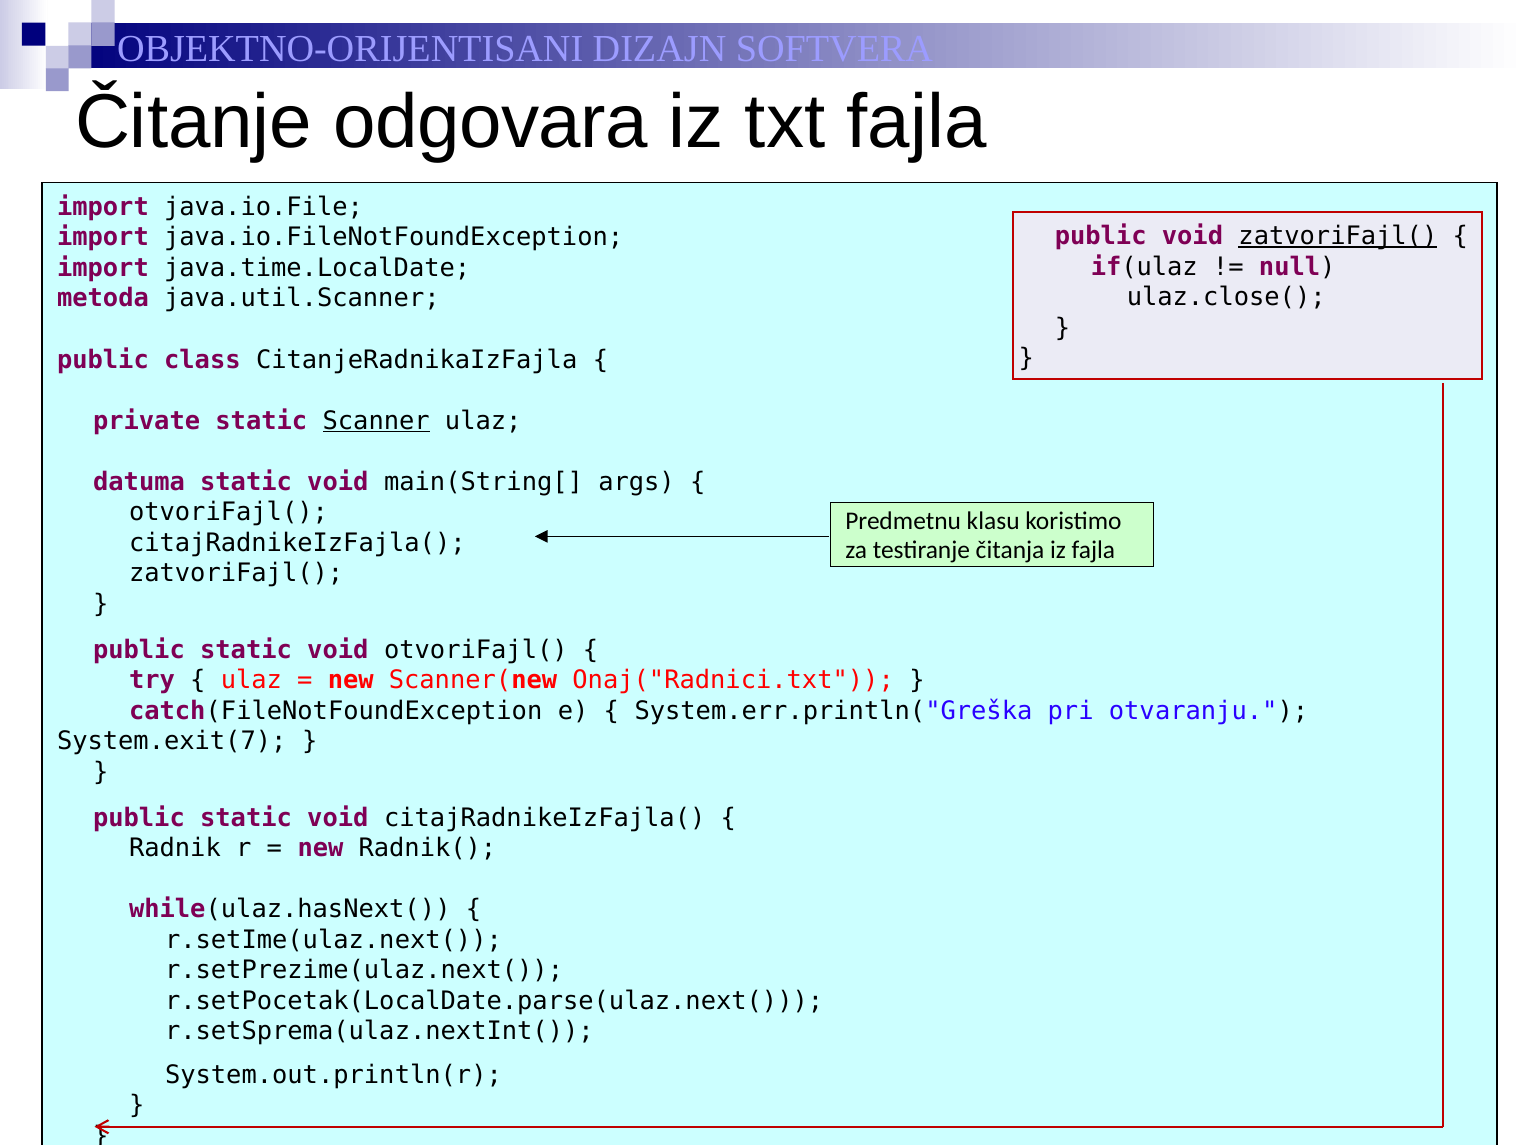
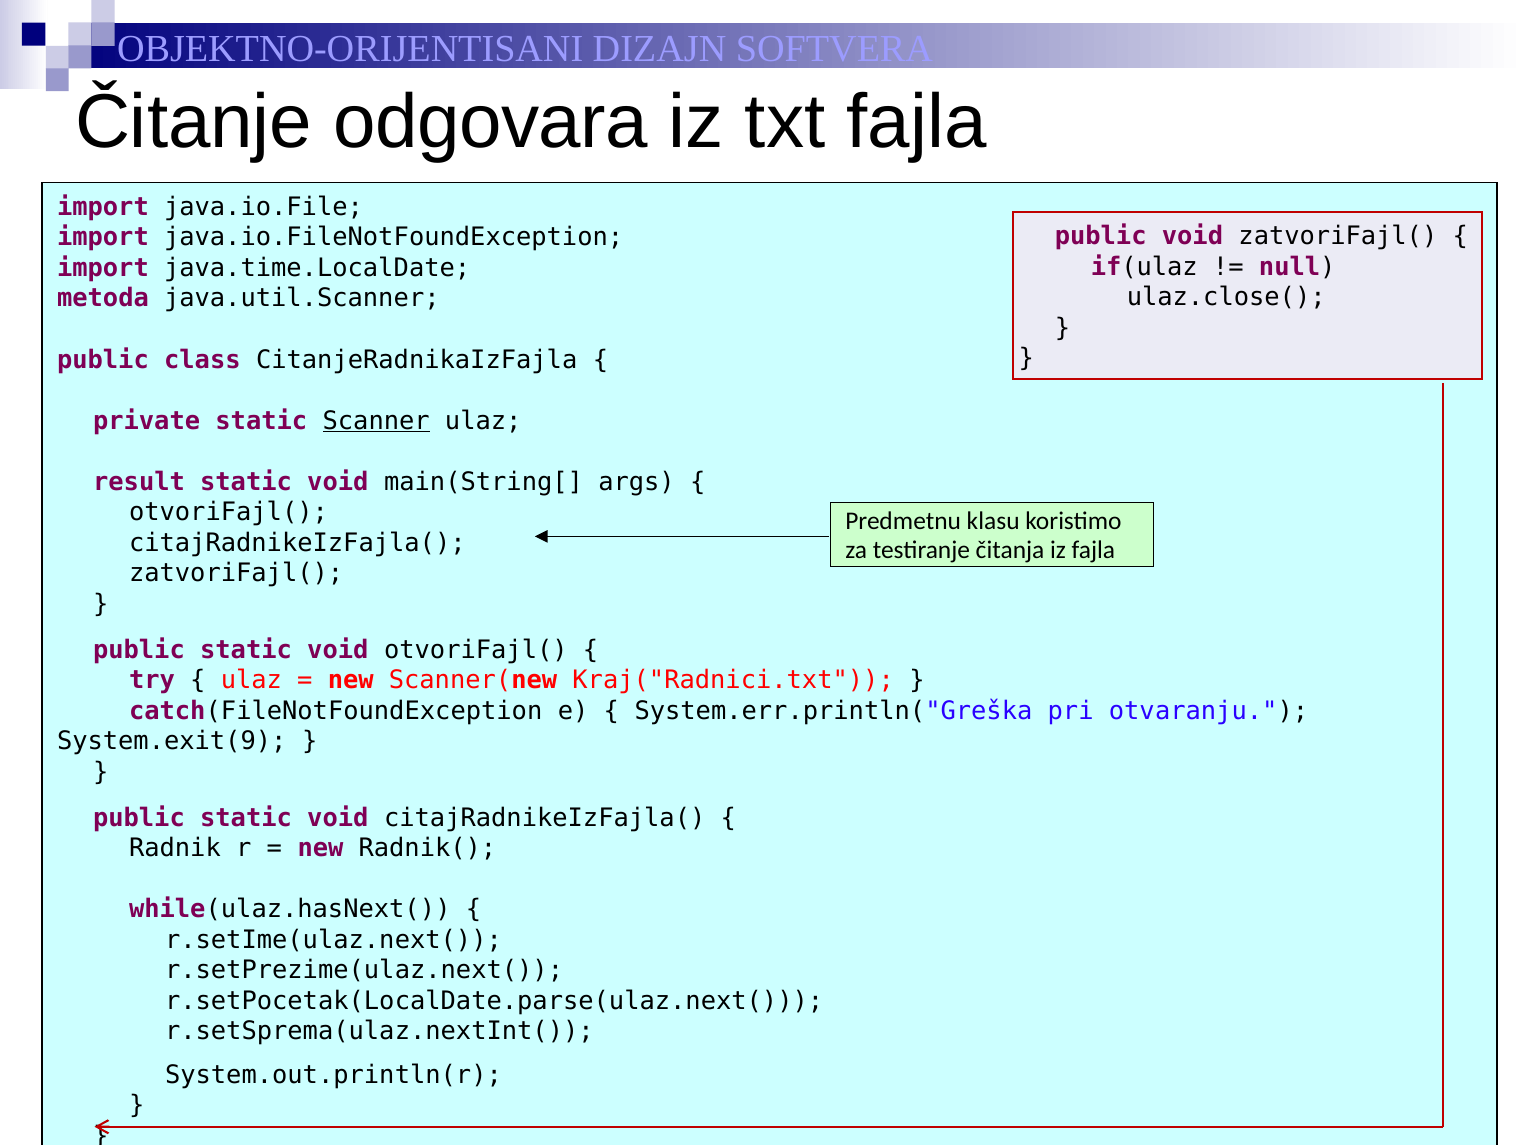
zatvoriFajl( at (1338, 236) underline: present -> none
datuma: datuma -> result
Onaj("Radnici.txt: Onaj("Radnici.txt -> Kraj("Radnici.txt
System.exit(7: System.exit(7 -> System.exit(9
